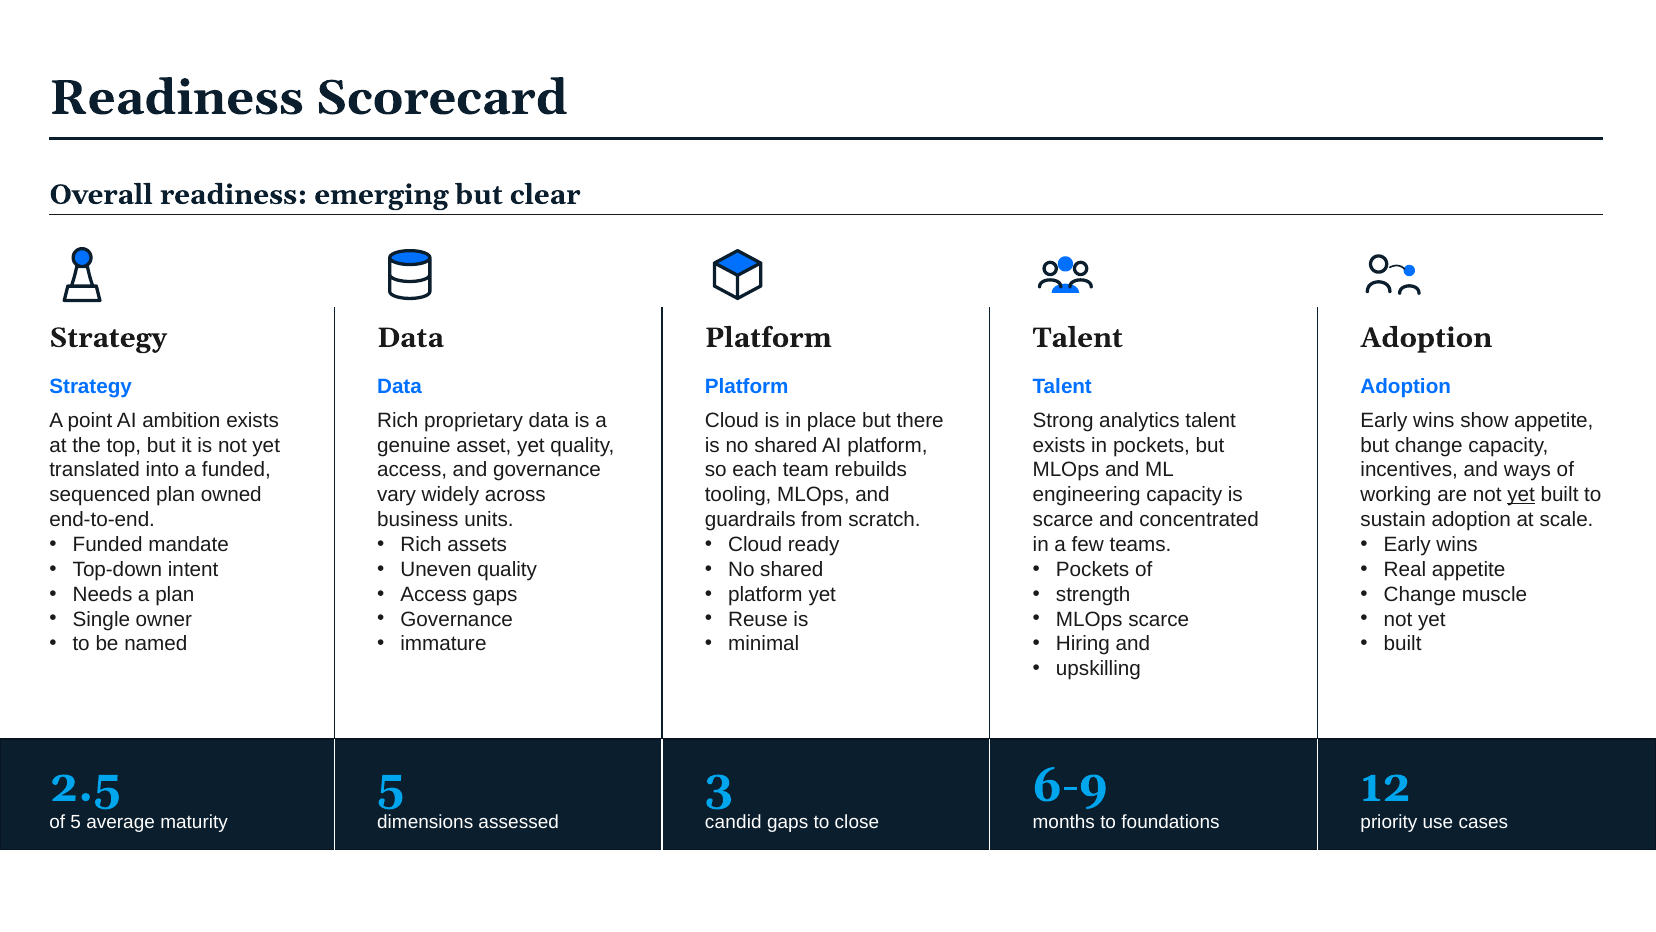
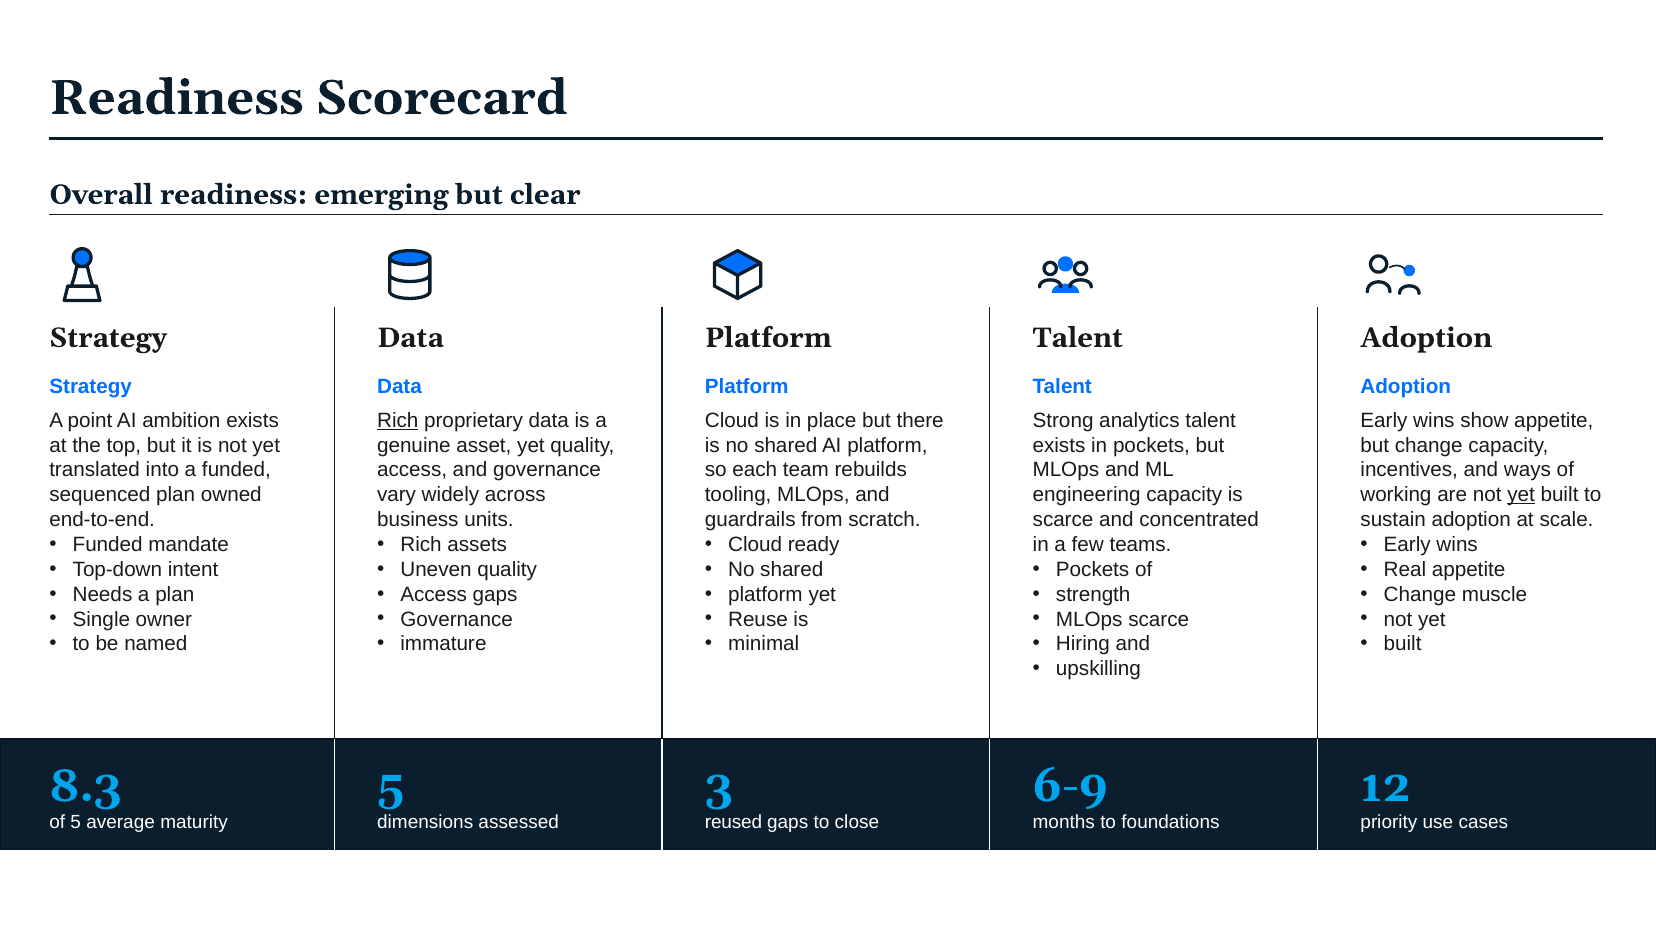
Rich at (398, 420) underline: none -> present
2.5: 2.5 -> 8.3
candid: candid -> reused
